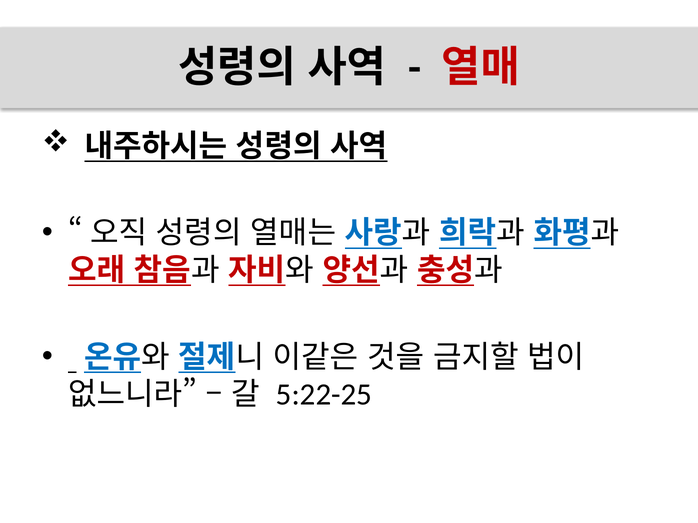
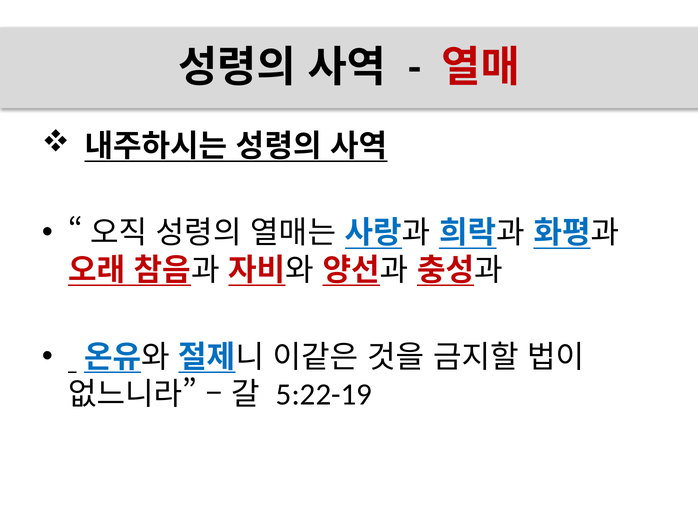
5:22-25: 5:22-25 -> 5:22-19
